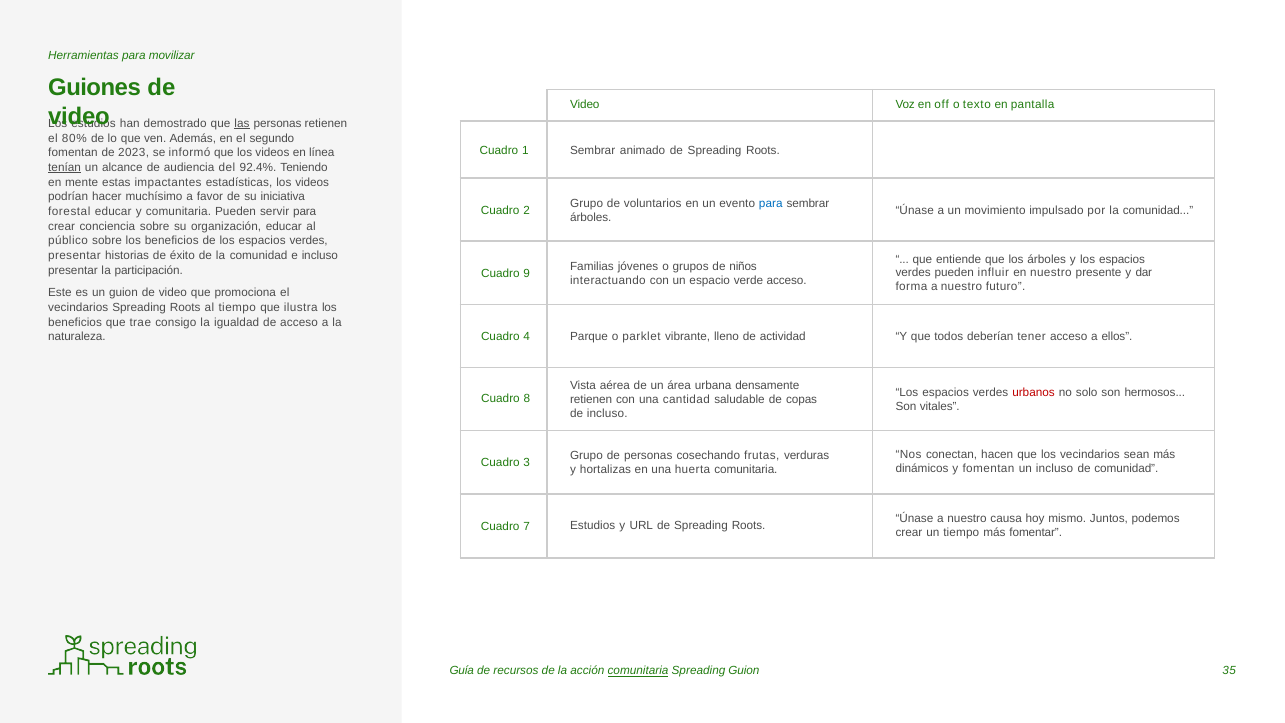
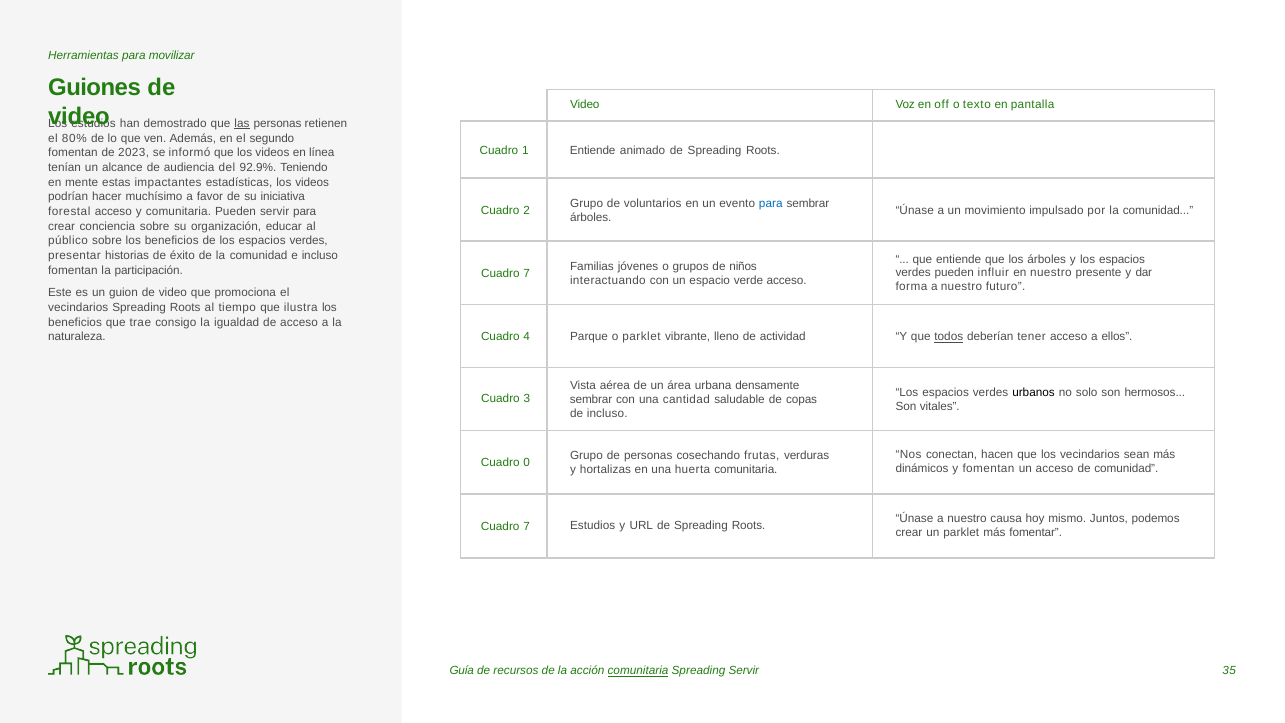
1 Sembrar: Sembrar -> Entiende
tenían underline: present -> none
92.4%: 92.4% -> 92.9%
forestal educar: educar -> acceso
presentar at (73, 270): presentar -> fomentan
9 at (527, 274): 9 -> 7
todos underline: none -> present
urbanos colour: red -> black
8: 8 -> 3
retienen at (591, 399): retienen -> sembrar
3: 3 -> 0
un incluso: incluso -> acceso
un tiempo: tiempo -> parklet
Spreading Guion: Guion -> Servir
